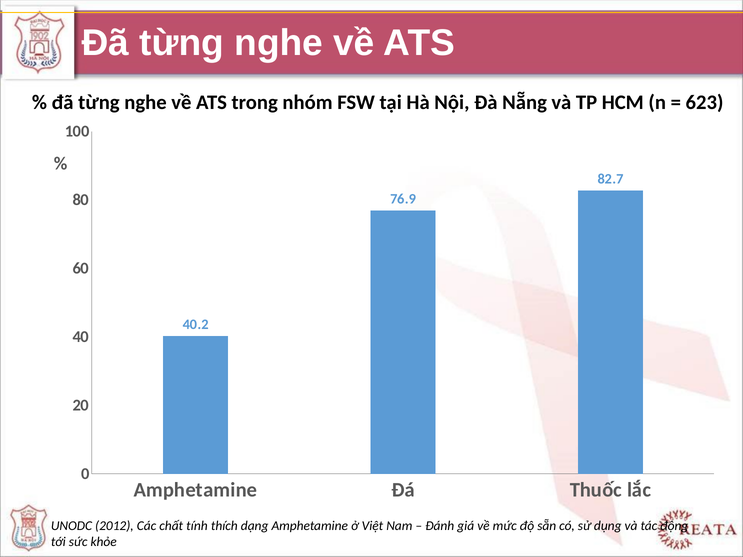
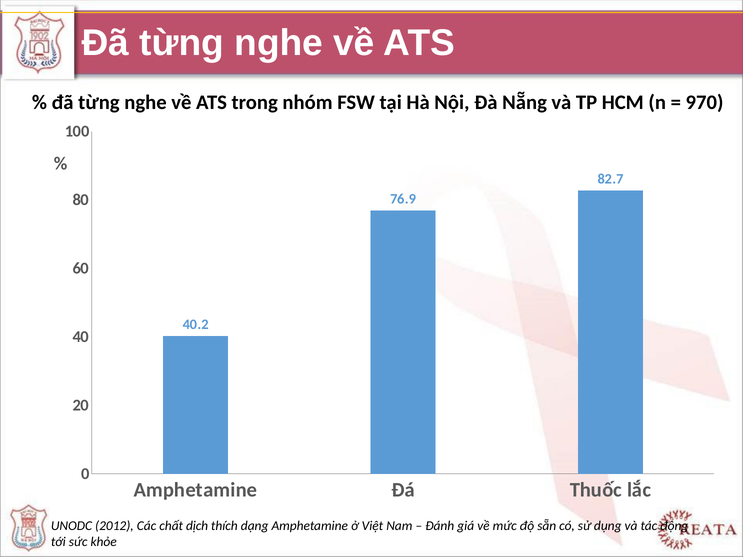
623: 623 -> 970
tính: tính -> dịch
